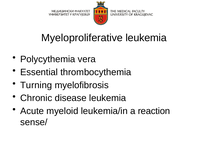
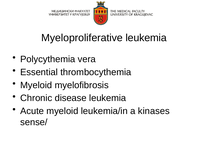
Turning at (36, 85): Turning -> Myeloid
reaction: reaction -> kinases
